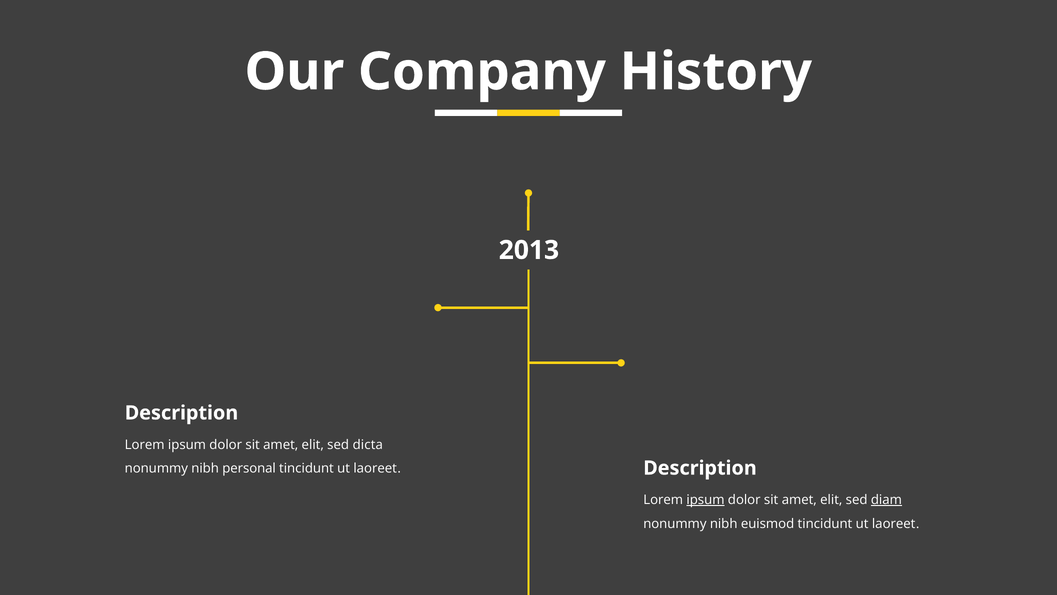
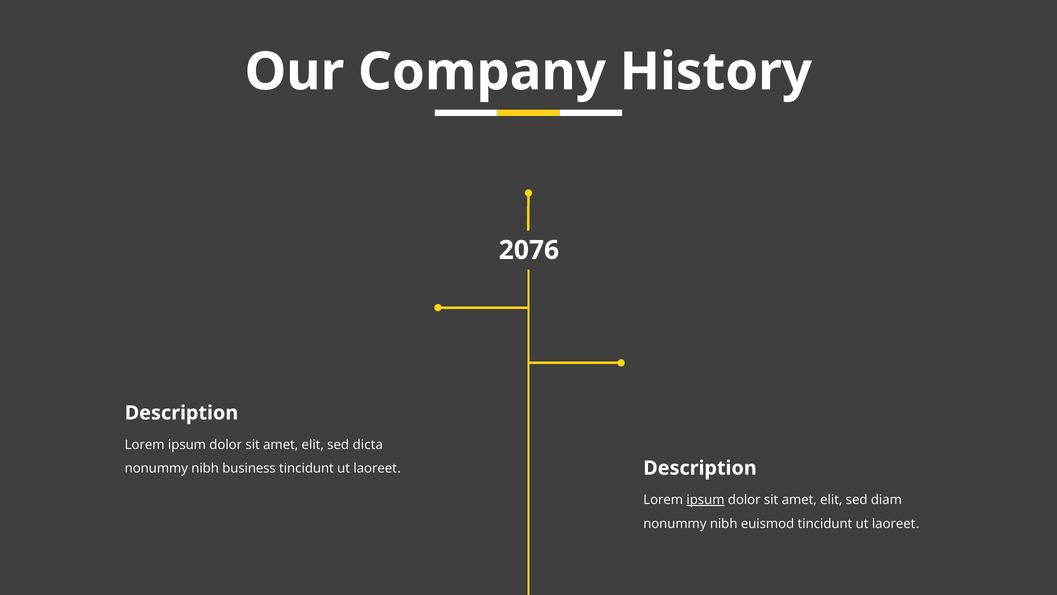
2013: 2013 -> 2076
personal: personal -> business
diam underline: present -> none
